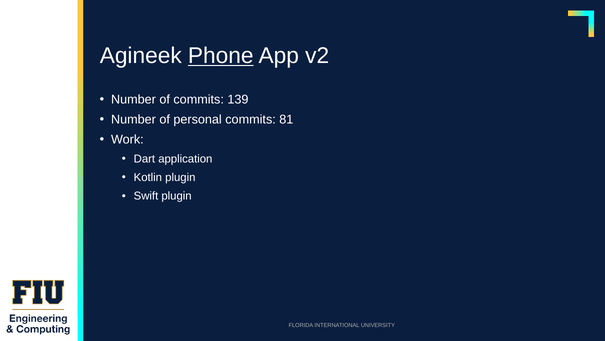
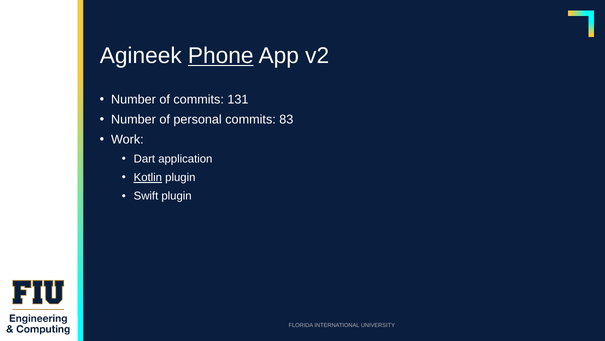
139: 139 -> 131
81: 81 -> 83
Kotlin underline: none -> present
